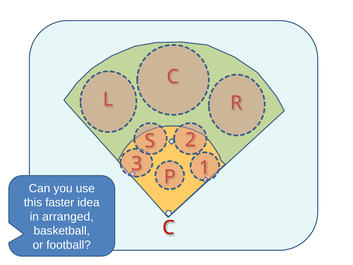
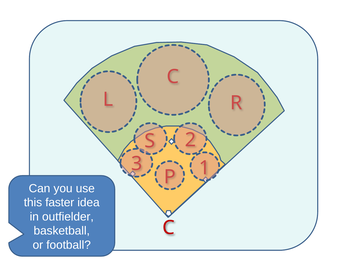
arranged: arranged -> outfielder
